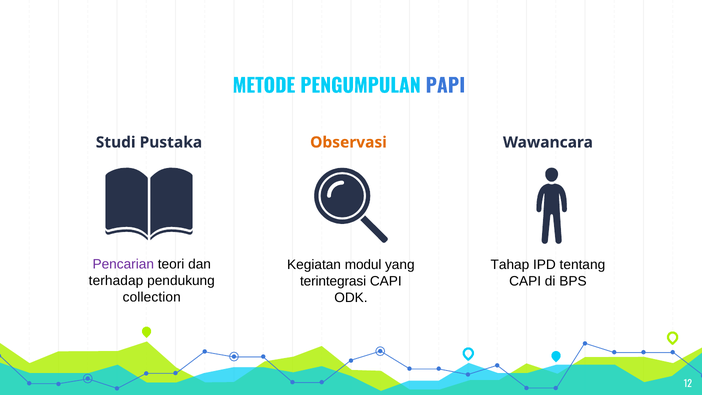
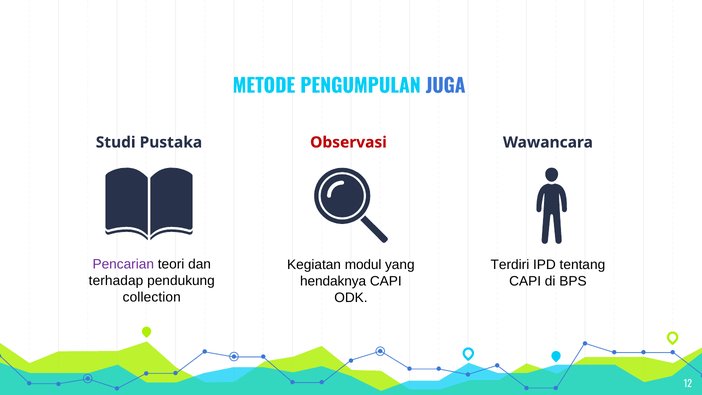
PAPI: PAPI -> JUGA
Observasi colour: orange -> red
Tahap: Tahap -> Terdiri
terintegrasi: terintegrasi -> hendaknya
